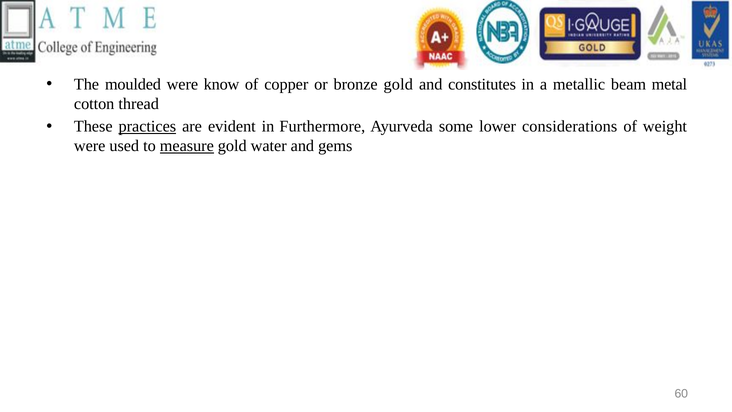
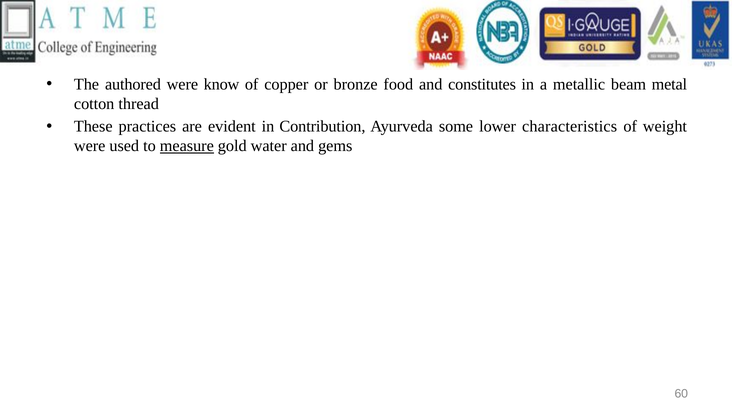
moulded: moulded -> authored
bronze gold: gold -> food
practices underline: present -> none
Furthermore: Furthermore -> Contribution
considerations: considerations -> characteristics
